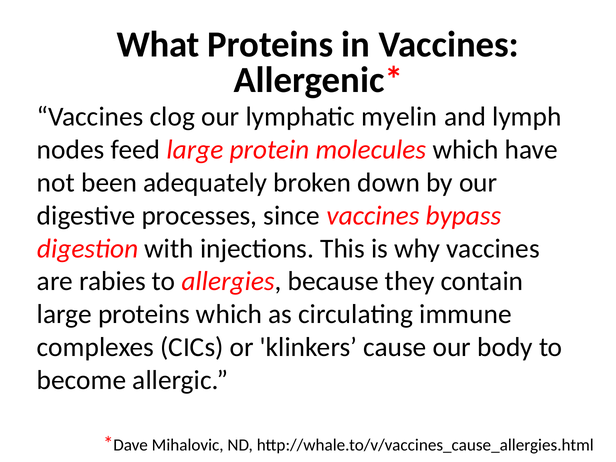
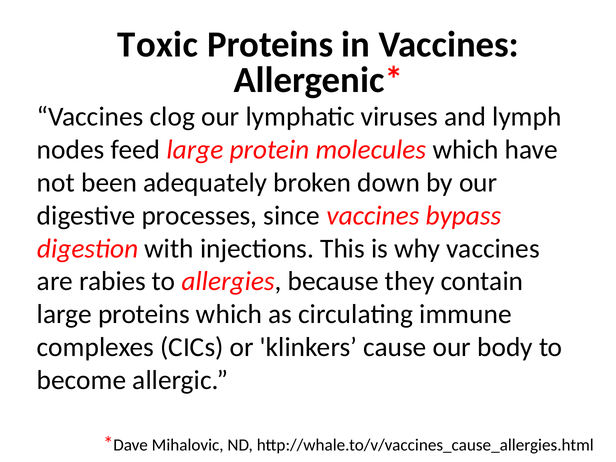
What: What -> Toxic
myelin: myelin -> viruses
